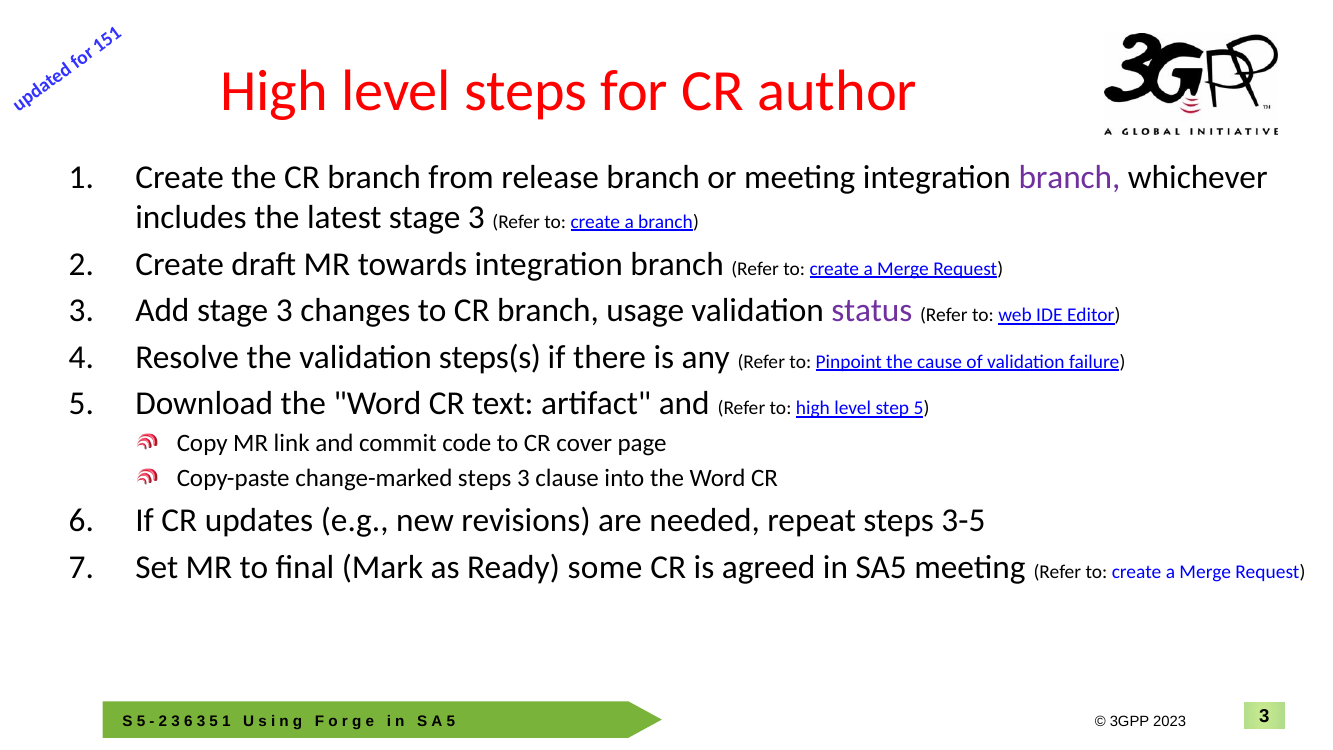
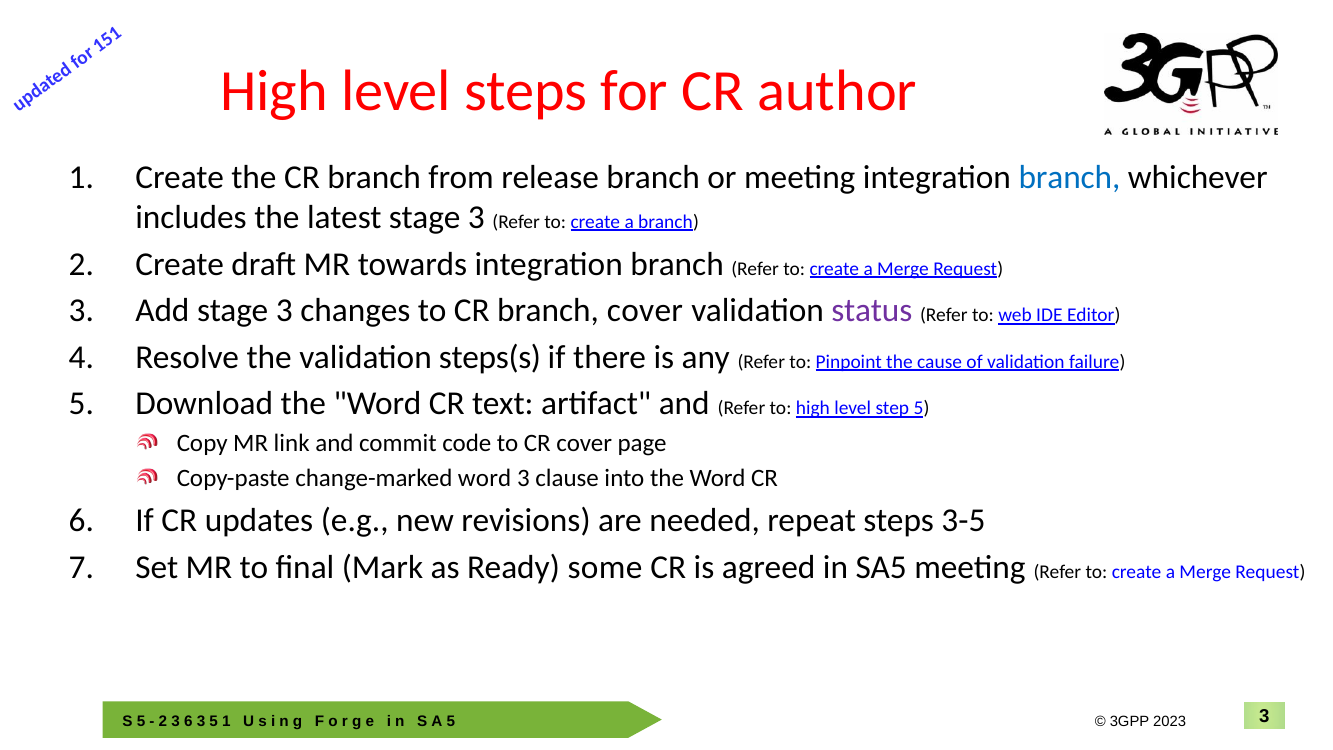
branch at (1070, 177) colour: purple -> blue
branch usage: usage -> cover
change-marked steps: steps -> word
